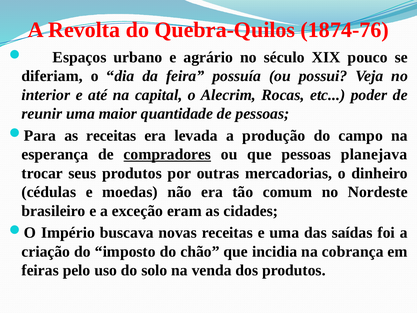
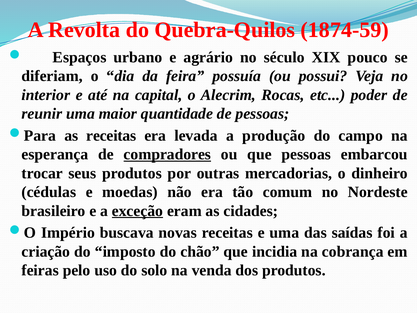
1874-76: 1874-76 -> 1874-59
planejava: planejava -> embarcou
exceção underline: none -> present
